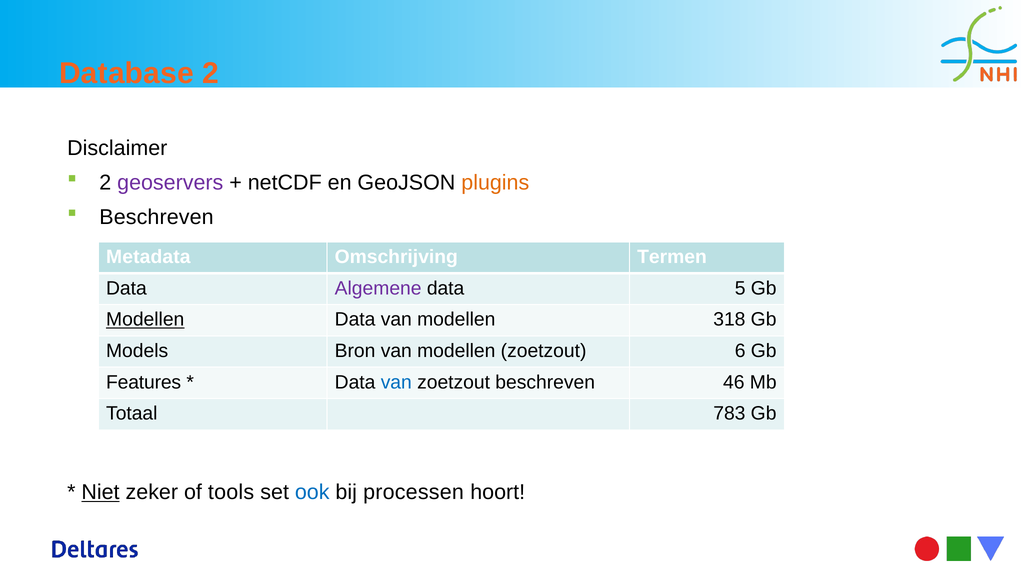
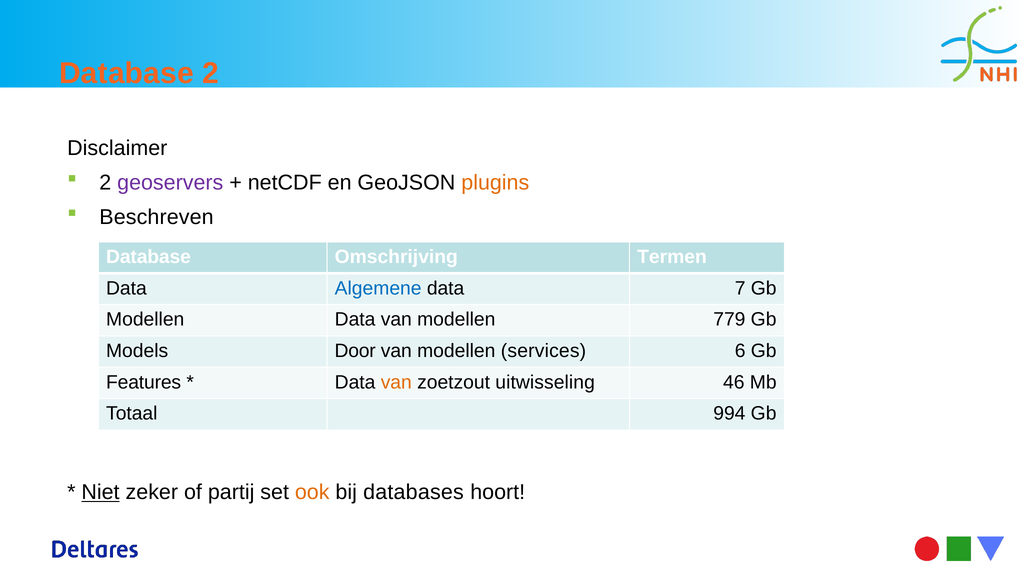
Metadata at (148, 257): Metadata -> Database
Algemene colour: purple -> blue
5: 5 -> 7
Modellen at (145, 319) underline: present -> none
318: 318 -> 779
Bron: Bron -> Door
modellen zoetzout: zoetzout -> services
van at (396, 382) colour: blue -> orange
zoetzout beschreven: beschreven -> uitwisseling
783: 783 -> 994
tools: tools -> partij
ook colour: blue -> orange
processen: processen -> databases
